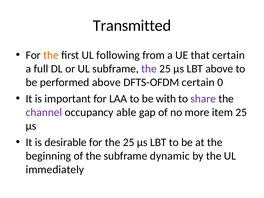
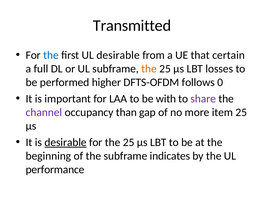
the at (51, 55) colour: orange -> blue
UL following: following -> desirable
the at (149, 69) colour: purple -> orange
LBT above: above -> losses
performed above: above -> higher
DFTS-OFDM certain: certain -> follows
able: able -> than
desirable at (66, 142) underline: none -> present
dynamic: dynamic -> indicates
immediately: immediately -> performance
